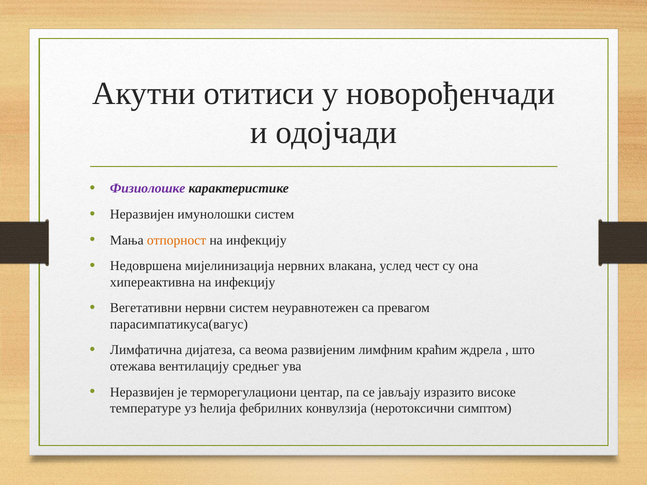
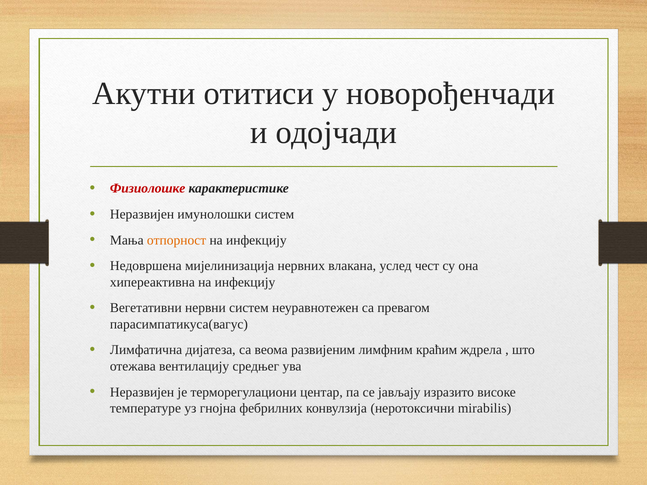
Физиолошке colour: purple -> red
ћелија: ћелија -> гнојна
симптом: симптом -> mirabilis
